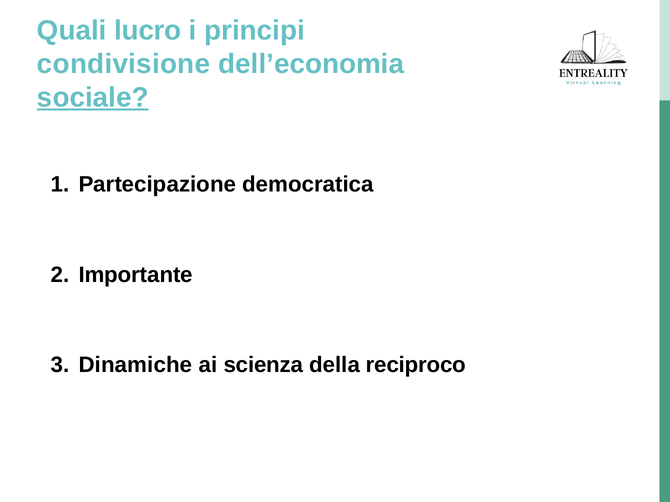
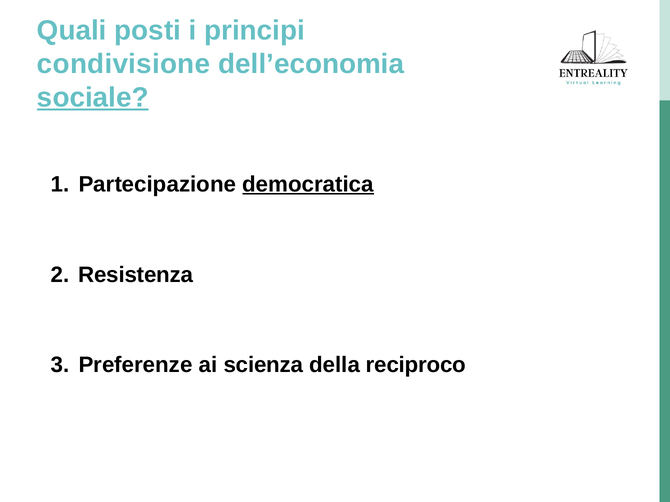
lucro: lucro -> posti
democratica underline: none -> present
Importante: Importante -> Resistenza
Dinamiche: Dinamiche -> Preferenze
